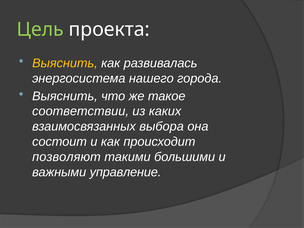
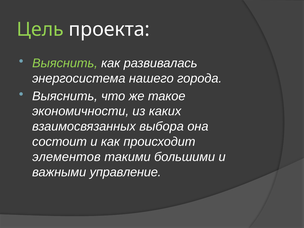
Выяснить at (65, 63) colour: yellow -> light green
соответствии: соответствии -> экономичности
позволяют: позволяют -> элементов
